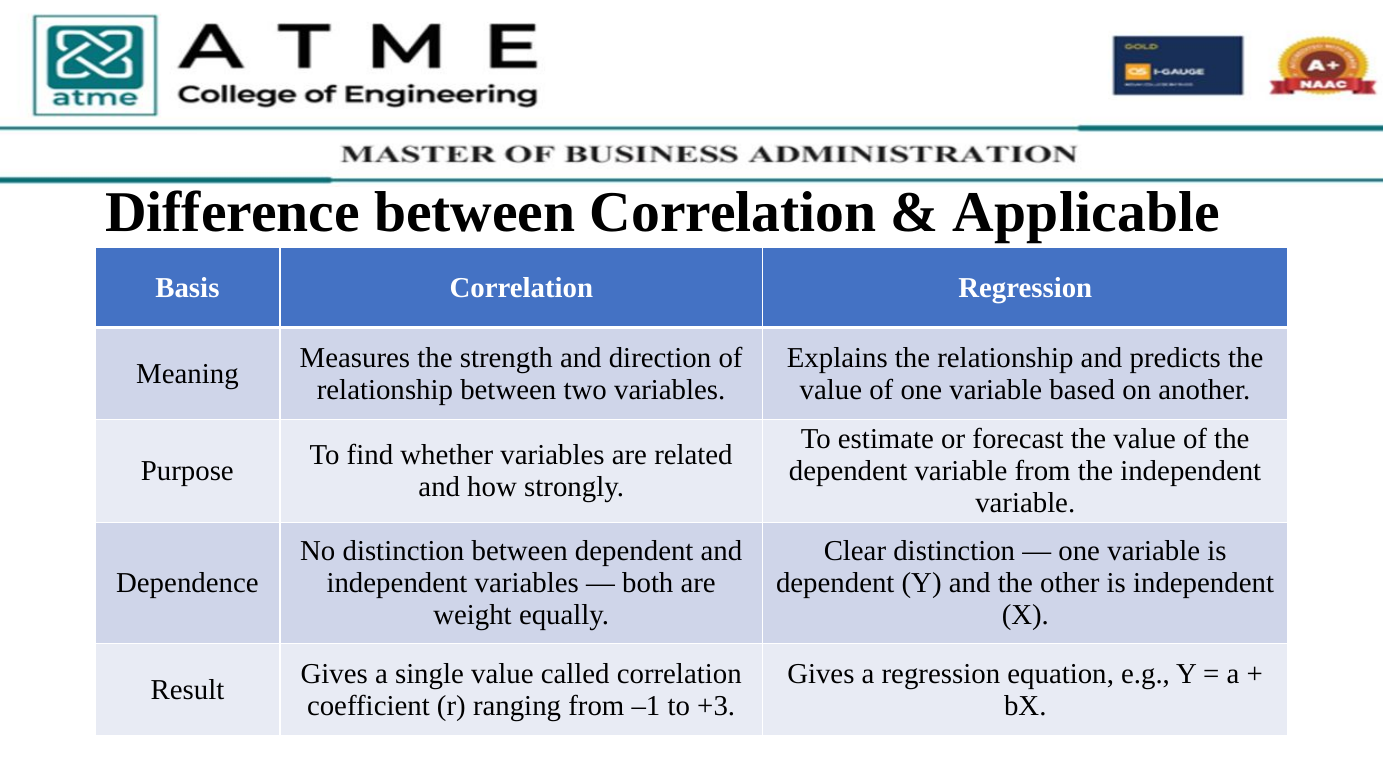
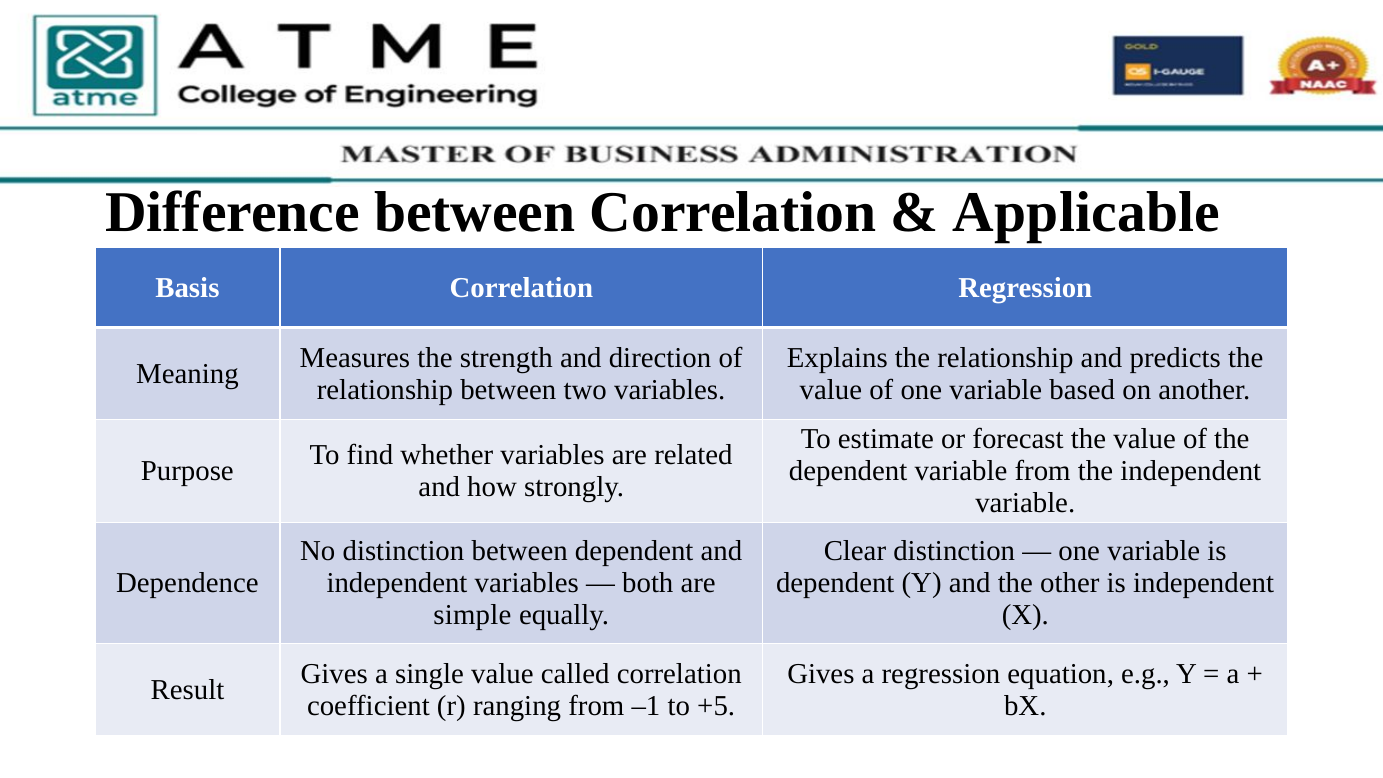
weight: weight -> simple
+3: +3 -> +5
